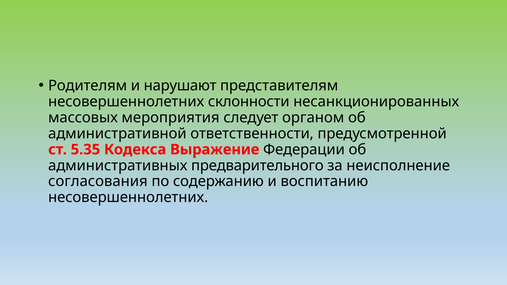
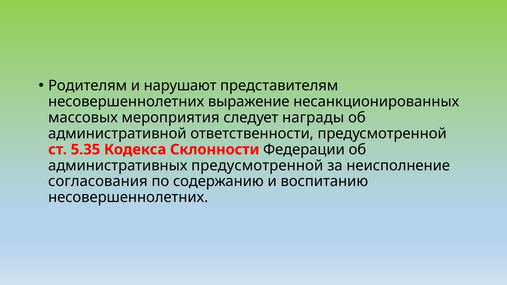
склонности: склонности -> выражение
органом: органом -> награды
Выражение: Выражение -> Склонности
административных предварительного: предварительного -> предусмотренной
